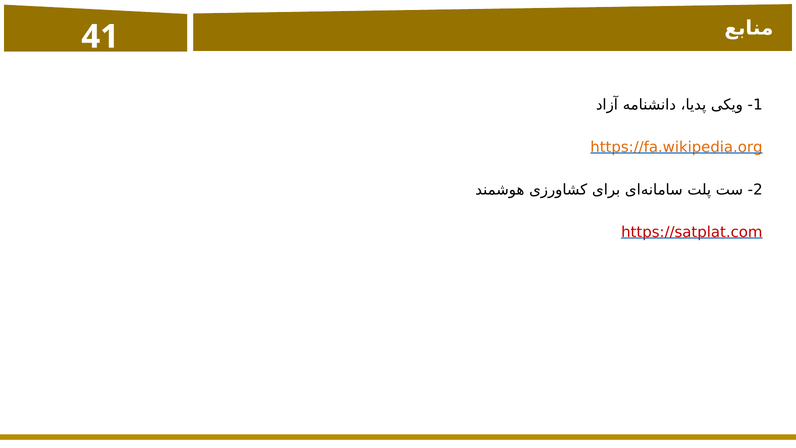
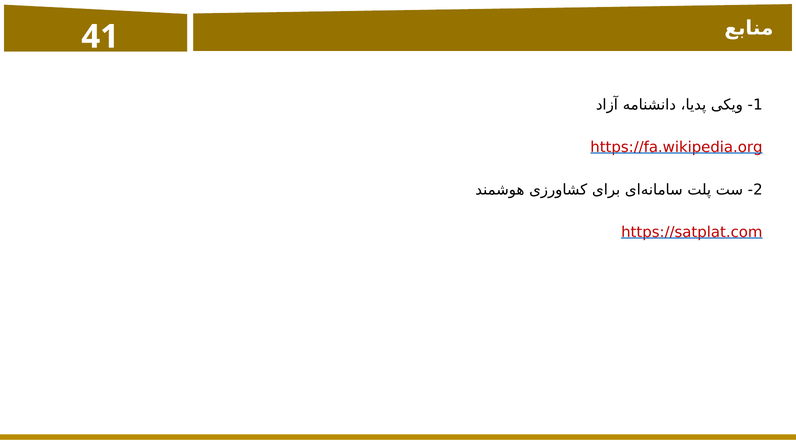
https://fa.wikipedia.org colour: orange -> red
